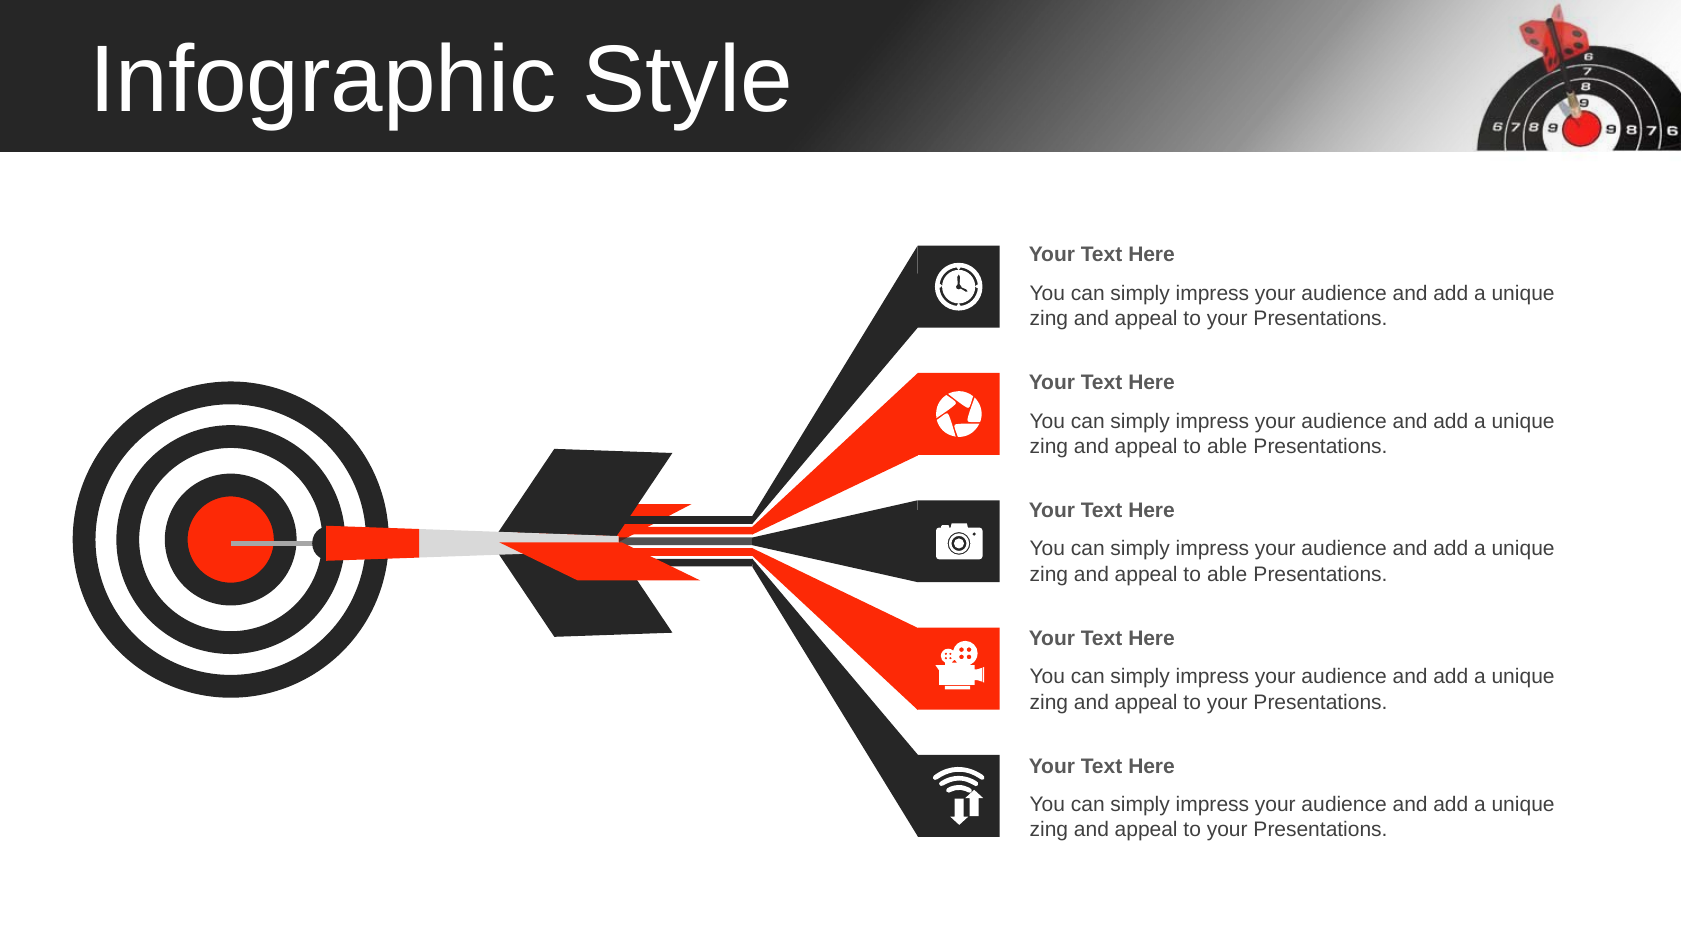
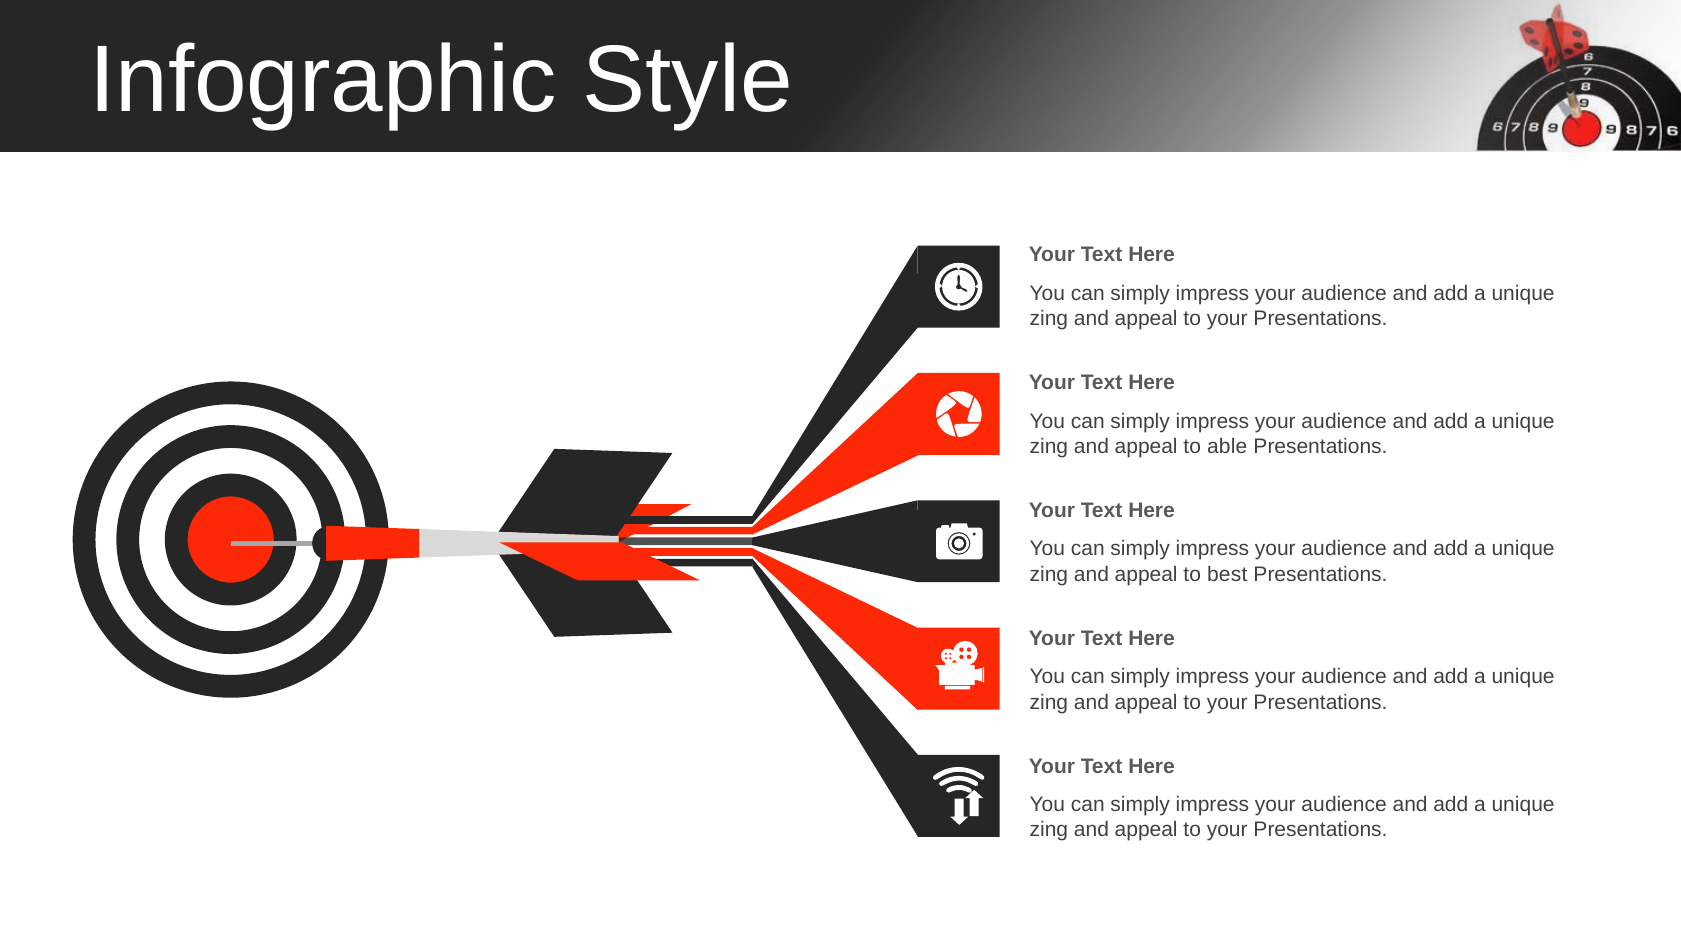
able at (1227, 574): able -> best
